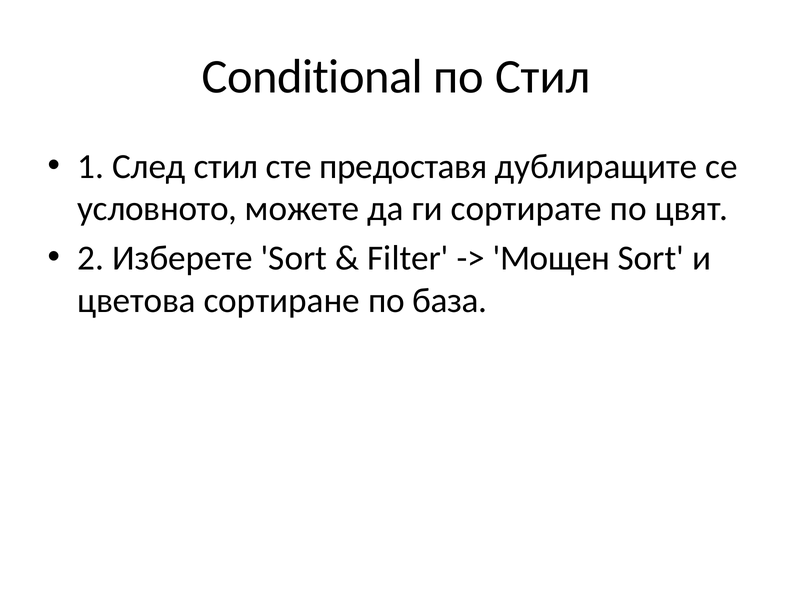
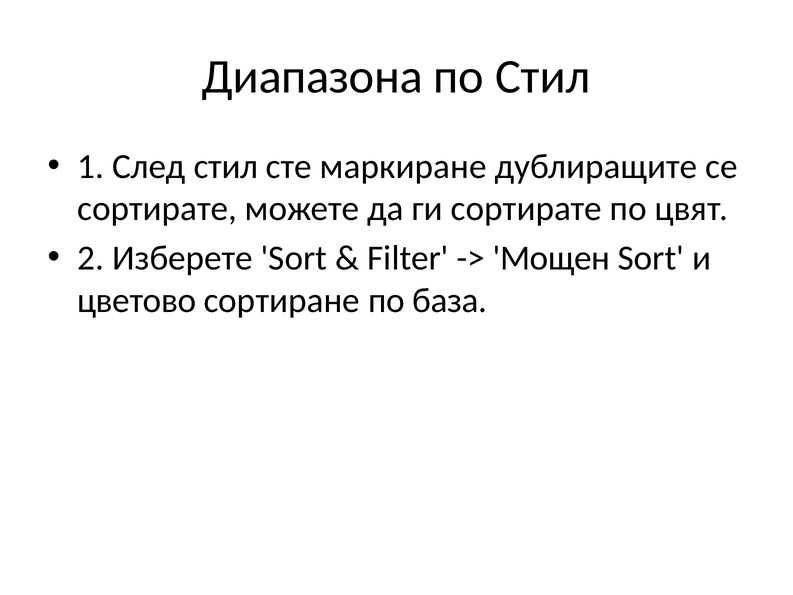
Conditional: Conditional -> Диапазона
предоставя: предоставя -> маркиране
условното at (157, 209): условното -> сортирате
цветова: цветова -> цветово
